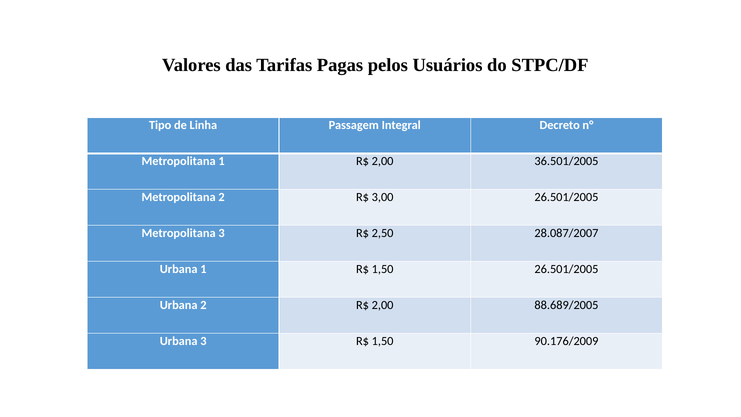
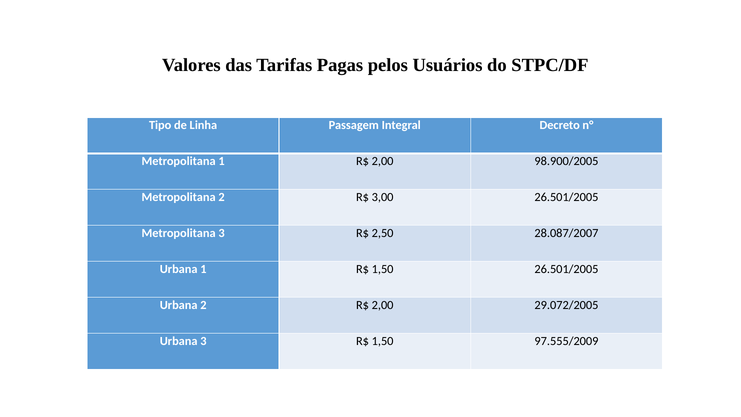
36.501/2005: 36.501/2005 -> 98.900/2005
88.689/2005: 88.689/2005 -> 29.072/2005
90.176/2009: 90.176/2009 -> 97.555/2009
